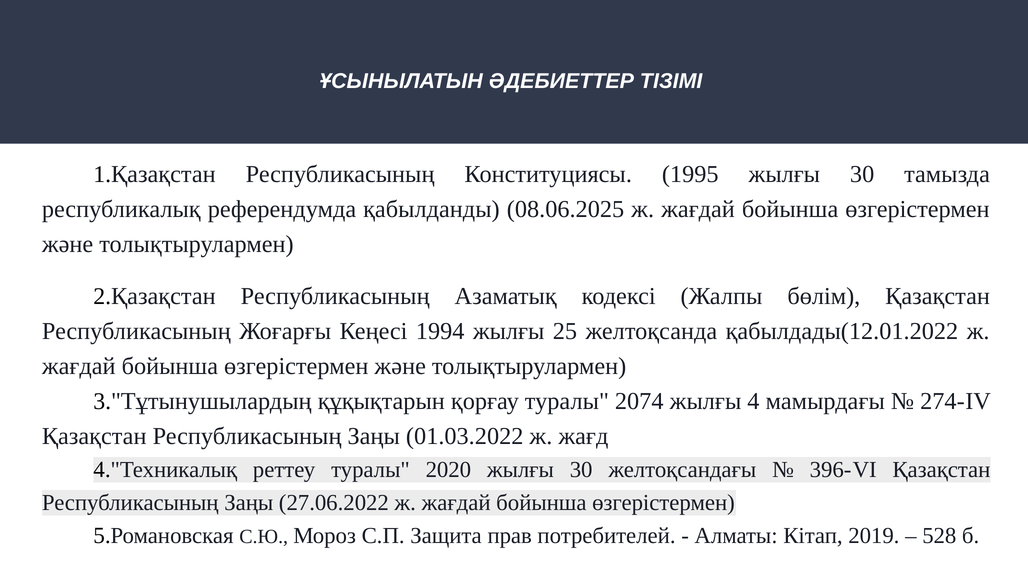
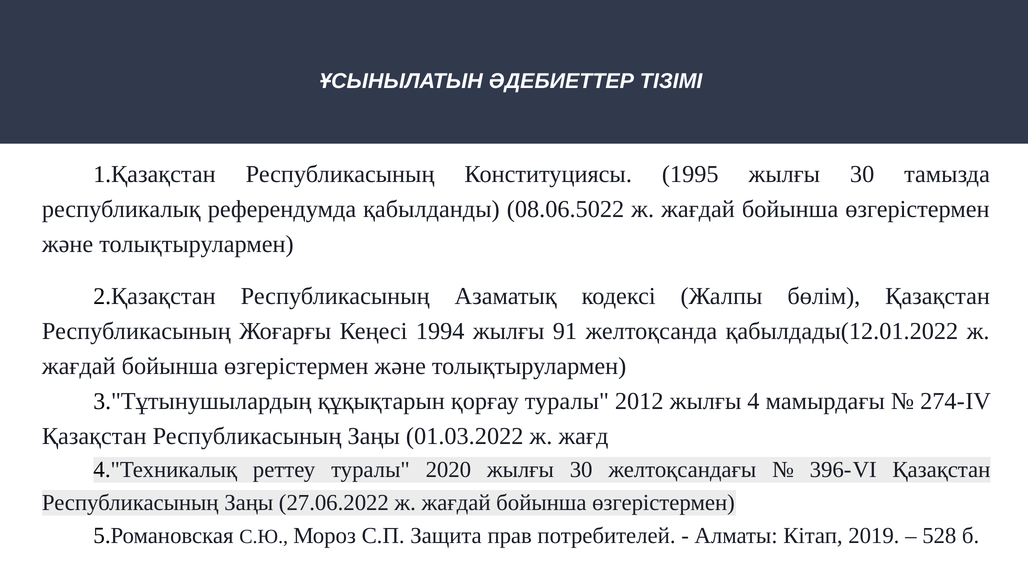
08.06.2025: 08.06.2025 -> 08.06.5022
25: 25 -> 91
2074: 2074 -> 2012
